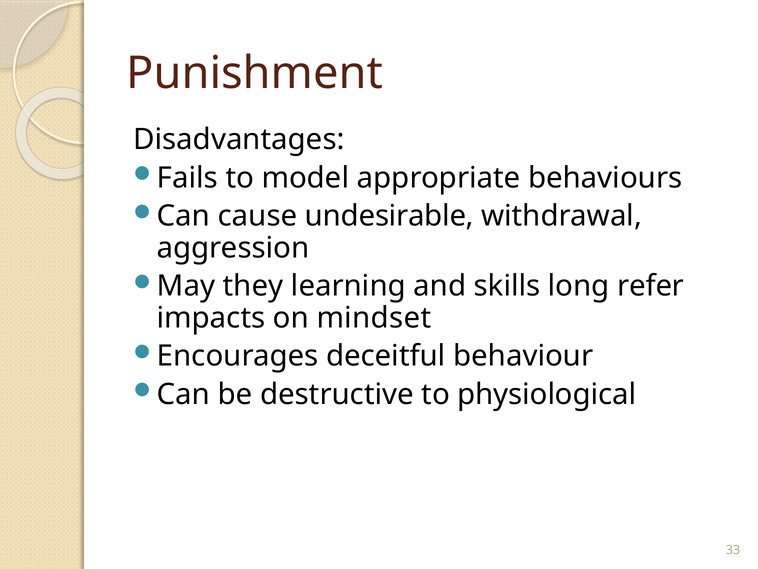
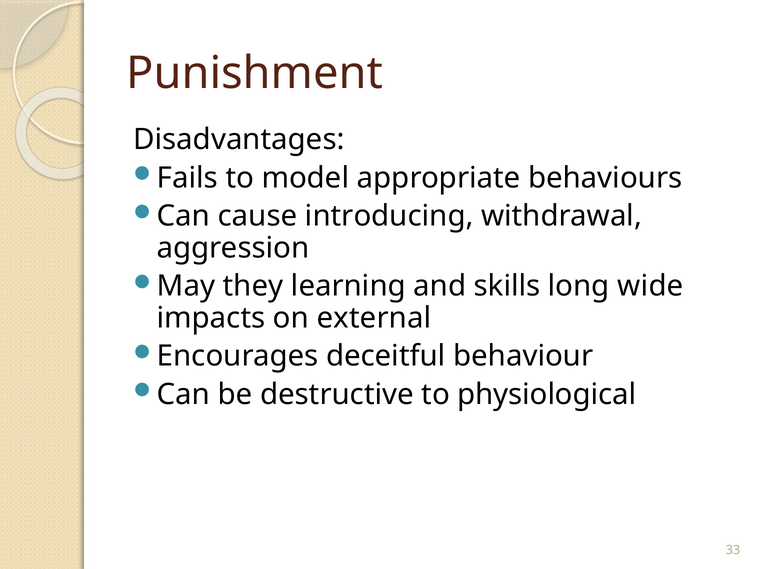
undesirable: undesirable -> introducing
refer: refer -> wide
mindset: mindset -> external
